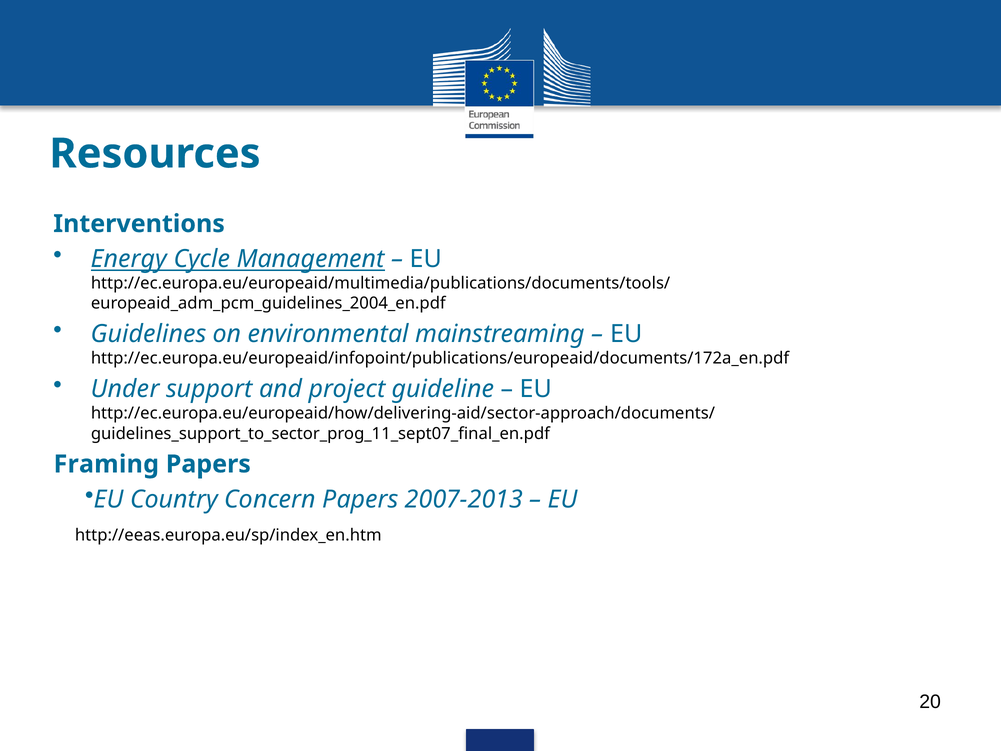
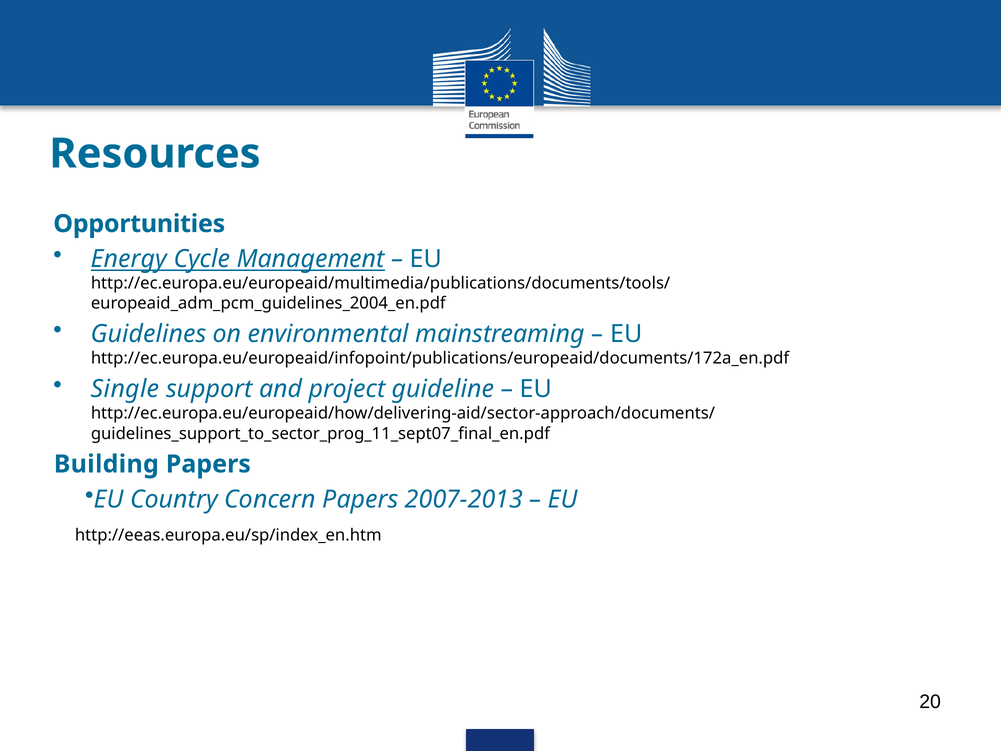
Interventions: Interventions -> Opportunities
Under: Under -> Single
Framing: Framing -> Building
